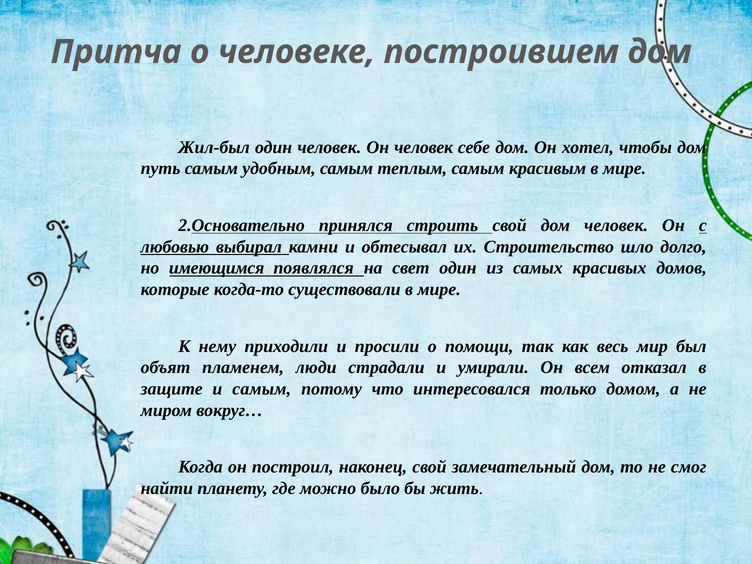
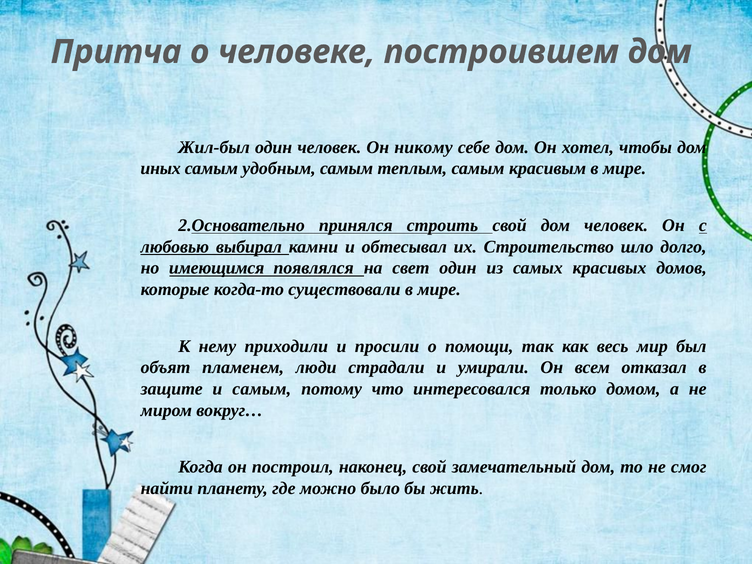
Он человек: человек -> никому
путь: путь -> иных
